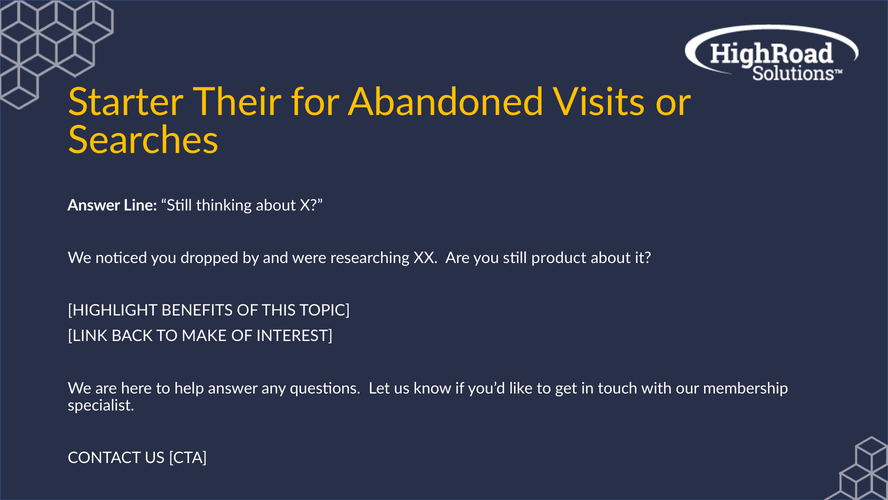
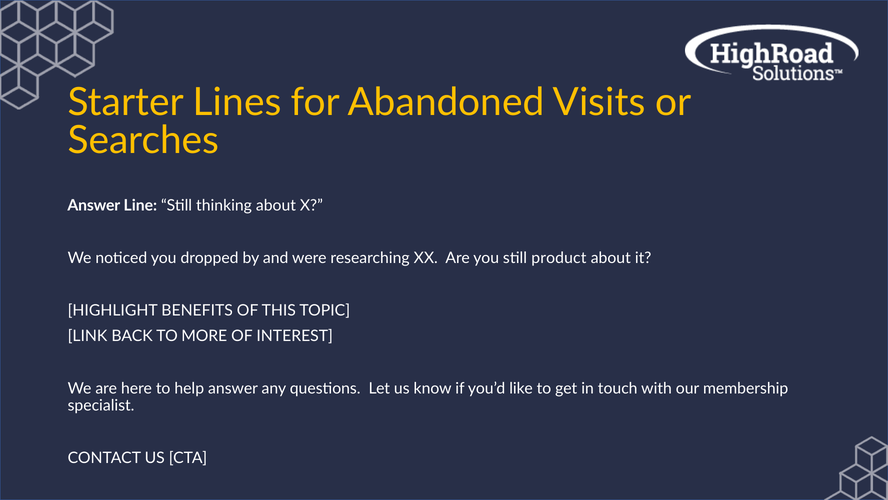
Their: Their -> Lines
MAKE: MAKE -> MORE
